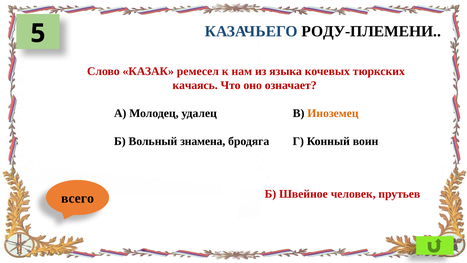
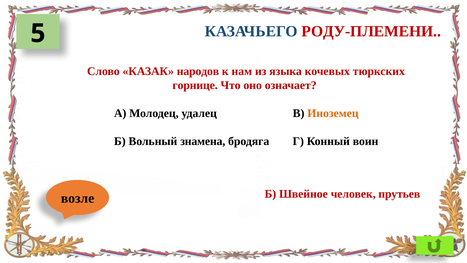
РОДУ-ПЛЕМЕНИ colour: black -> red
ремесел: ремесел -> народов
качаясь: качаясь -> горнице
всего: всего -> возле
